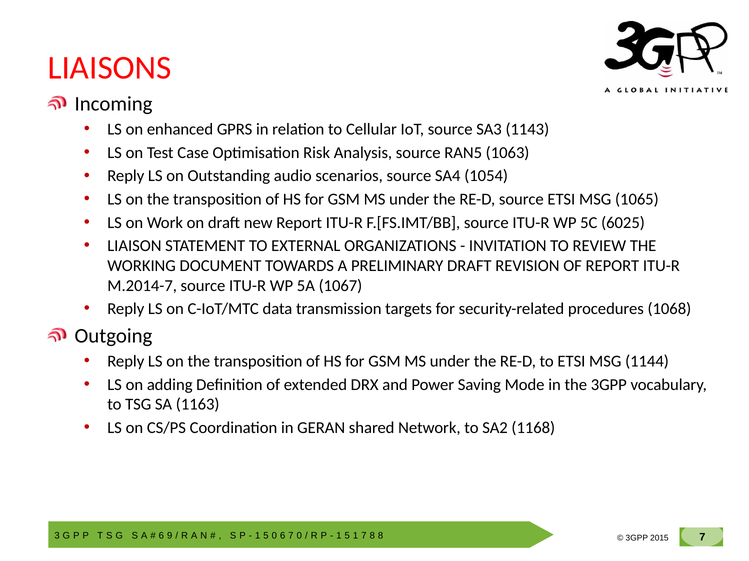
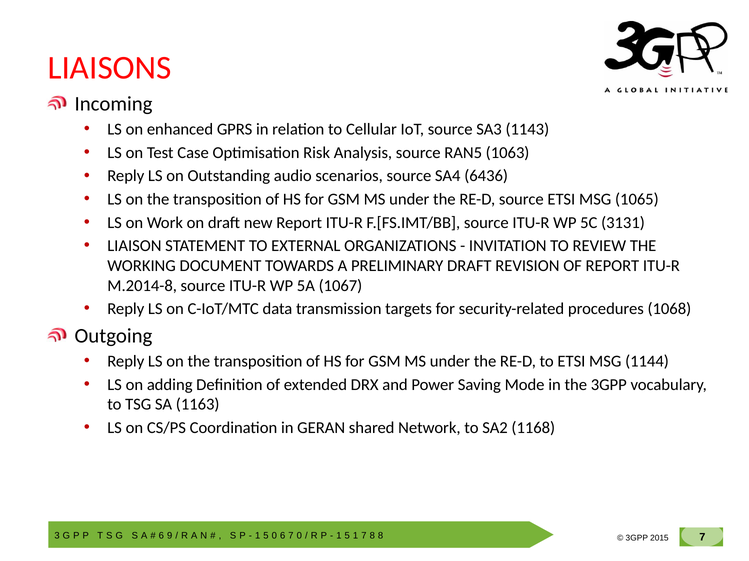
1054: 1054 -> 6436
6025: 6025 -> 3131
M.2014-7: M.2014-7 -> M.2014-8
